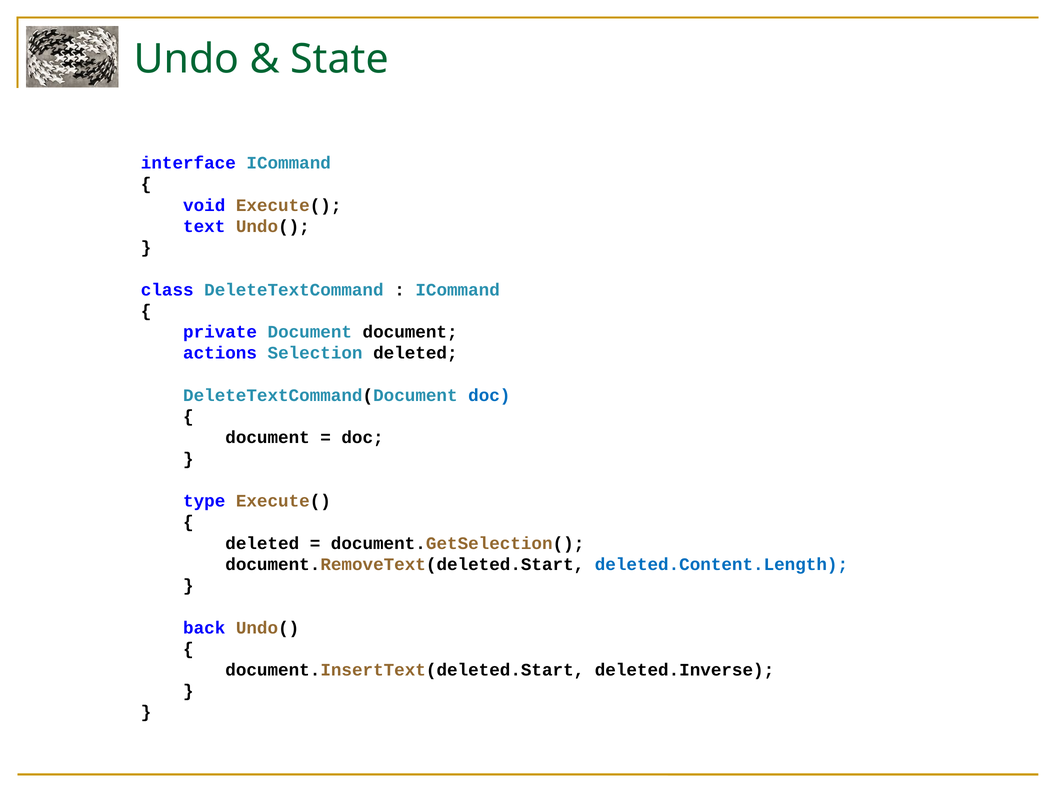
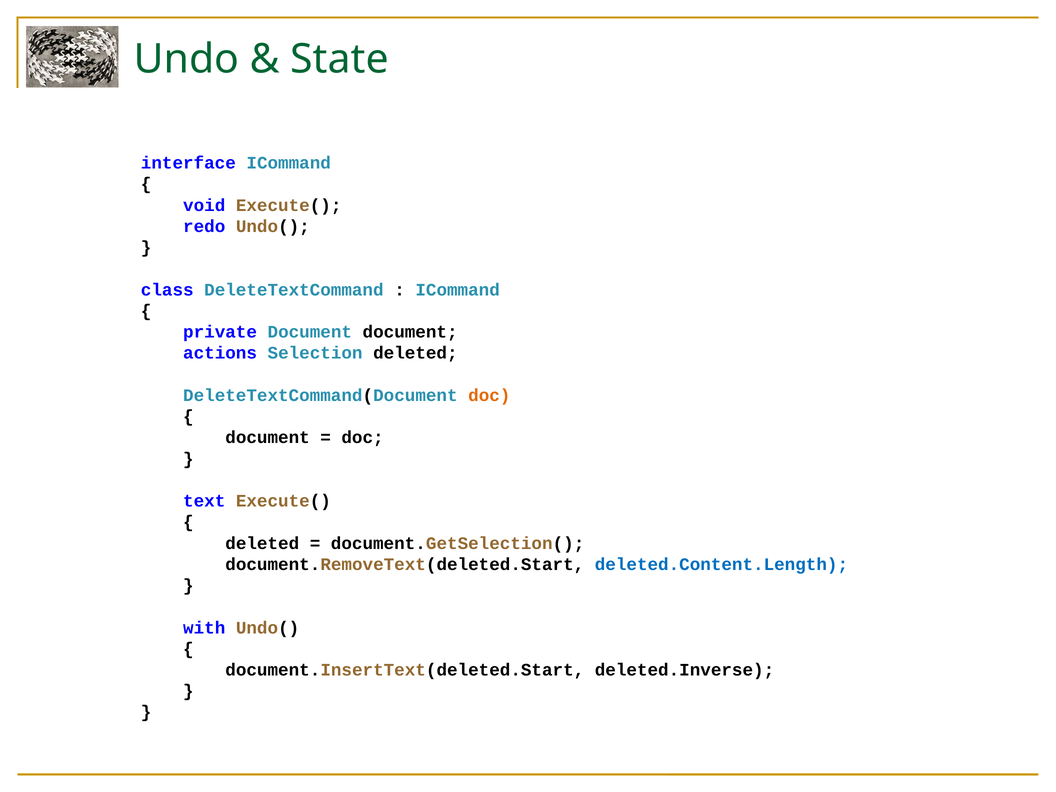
text: text -> redo
doc at (489, 395) colour: blue -> orange
type: type -> text
back: back -> with
